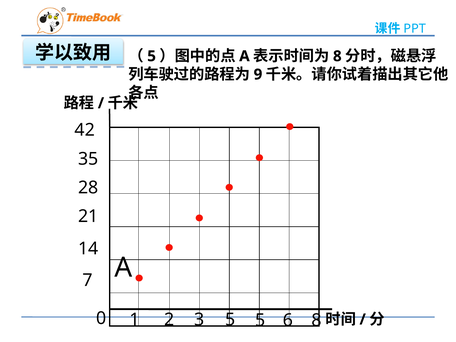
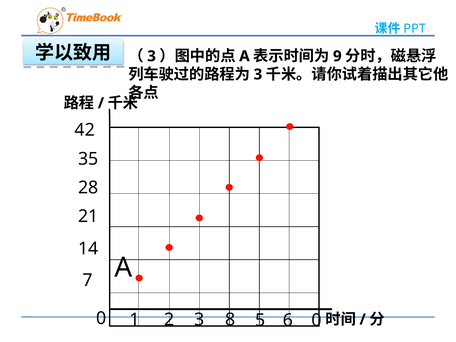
5 at (152, 56): 5 -> 3
8 at (337, 56): 8 -> 9
9 at (258, 74): 9 -> 3
2 5: 5 -> 8
6 8: 8 -> 0
